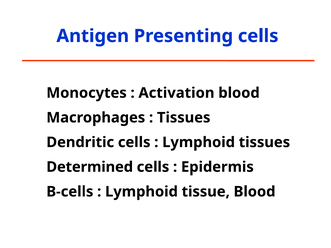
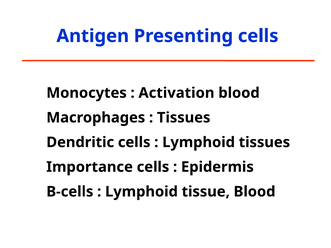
Determined: Determined -> Importance
